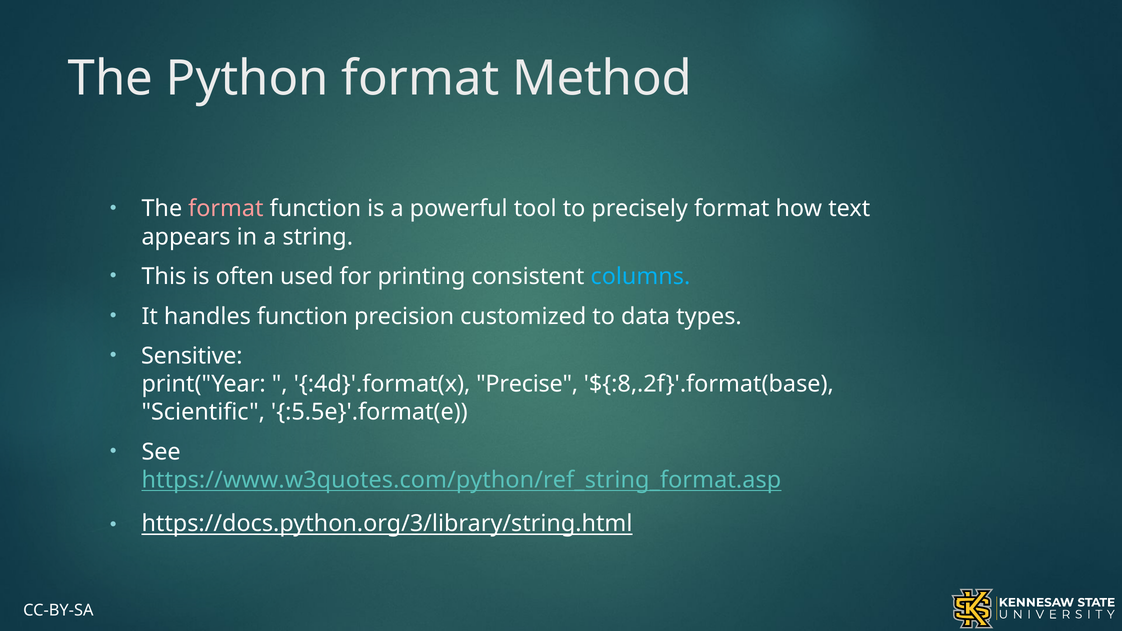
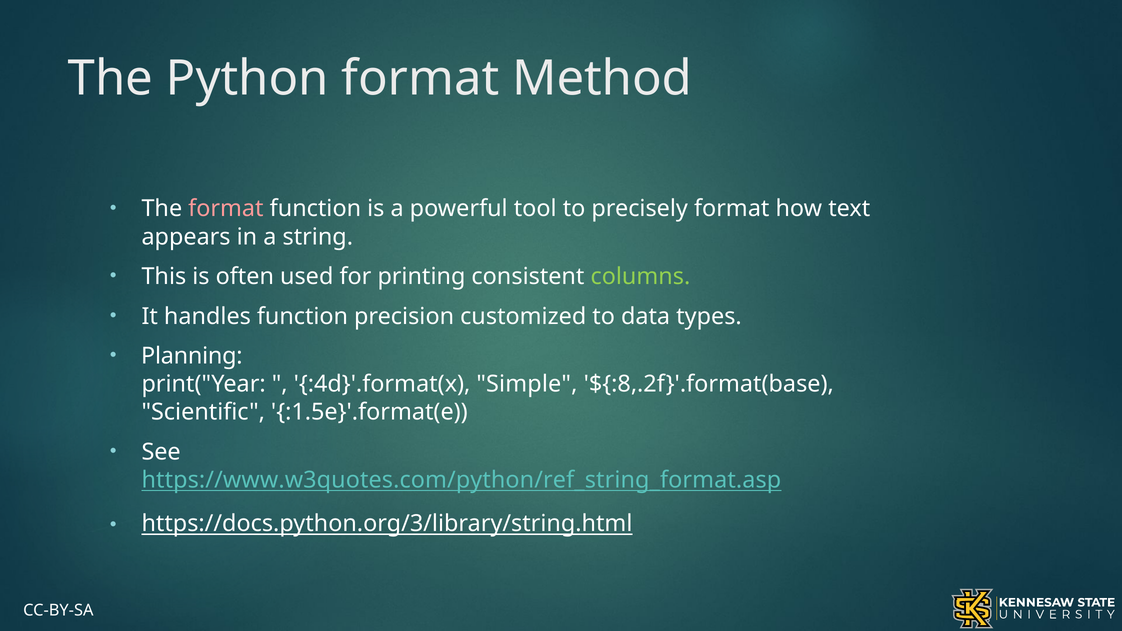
columns colour: light blue -> light green
Sensitive: Sensitive -> Planning
Precise: Precise -> Simple
:5.5e}'.format(e: :5.5e}'.format(e -> :1.5e}'.format(e
